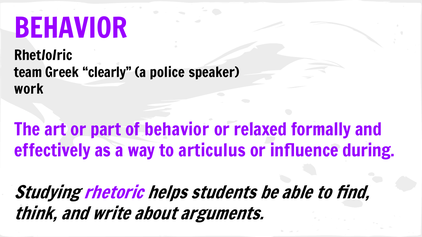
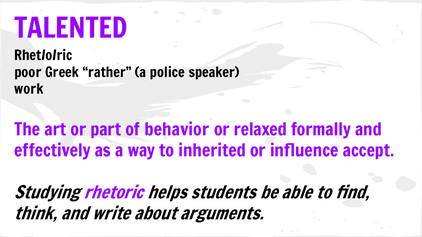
BEHAVIOR at (71, 28): BEHAVIOR -> TALENTED
team: team -> poor
clearly: clearly -> rather
articulus: articulus -> inherited
during: during -> accept
